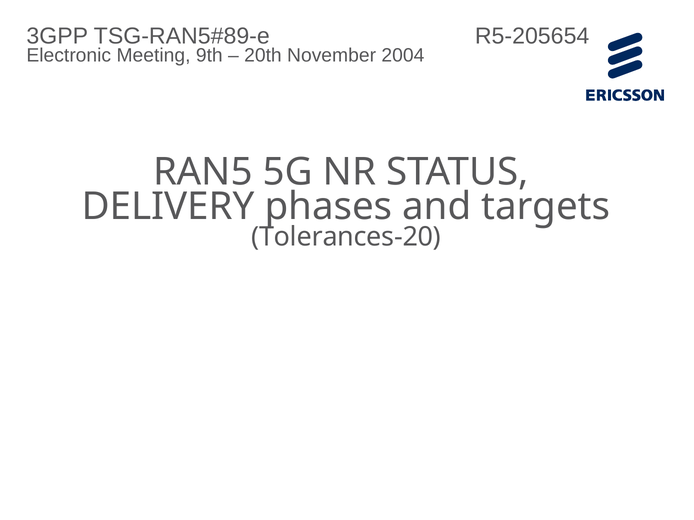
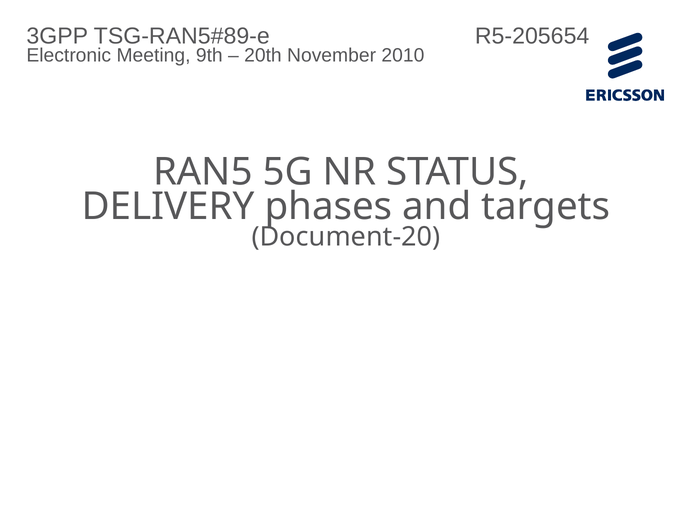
2004: 2004 -> 2010
Tolerances-20: Tolerances-20 -> Document-20
